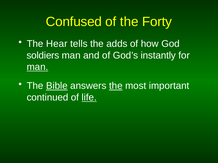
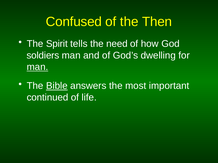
Forty: Forty -> Then
Hear: Hear -> Spirit
adds: adds -> need
instantly: instantly -> dwelling
the at (116, 86) underline: present -> none
life underline: present -> none
